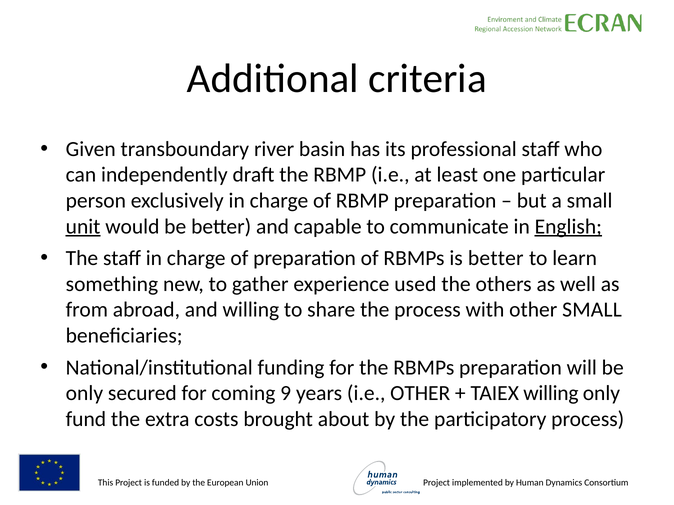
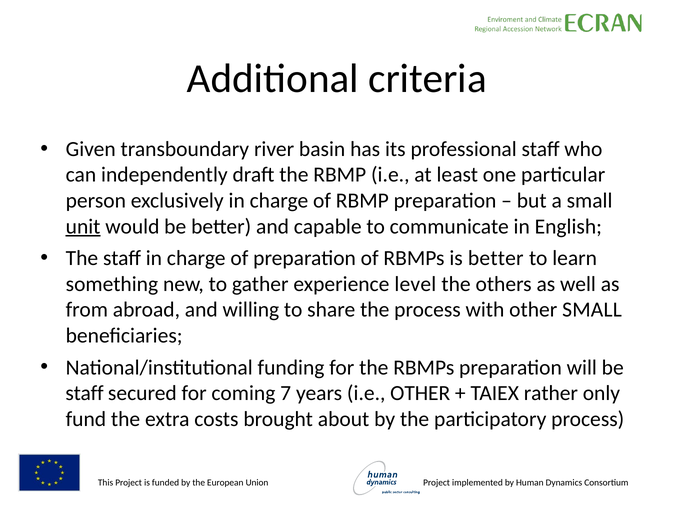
English underline: present -> none
used: used -> level
only at (84, 394): only -> staff
9: 9 -> 7
TAIEX willing: willing -> rather
